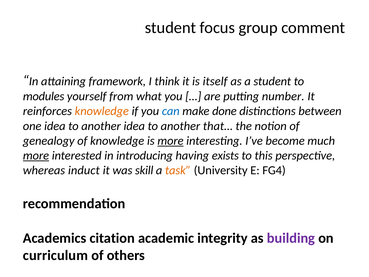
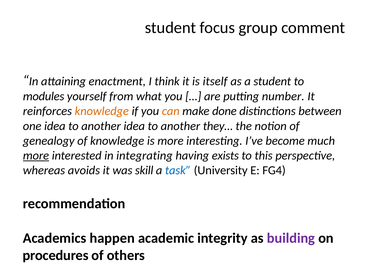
framework: framework -> enactment
can colour: blue -> orange
that…: that… -> they…
more at (170, 141) underline: present -> none
introducing: introducing -> integrating
induct: induct -> avoids
task colour: orange -> blue
citation: citation -> happen
curriculum: curriculum -> procedures
